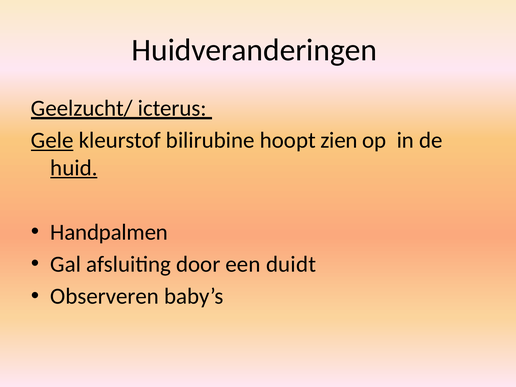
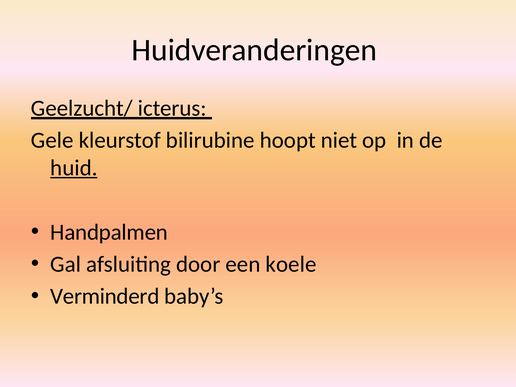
Gele underline: present -> none
zien: zien -> niet
duidt: duidt -> koele
Observeren: Observeren -> Verminderd
